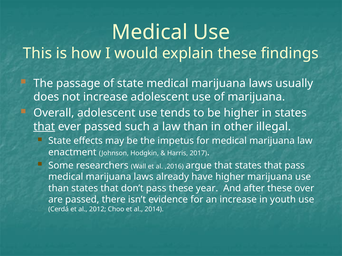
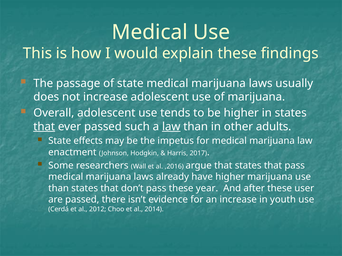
law at (171, 127) underline: none -> present
illegal: illegal -> adults
over: over -> user
